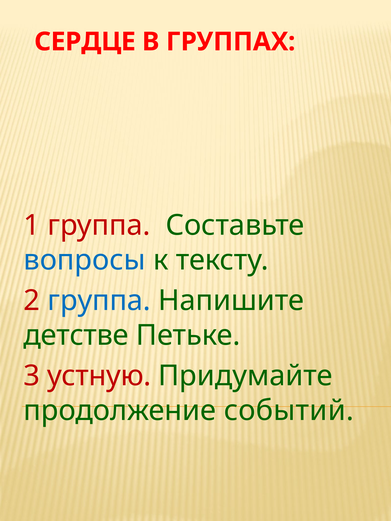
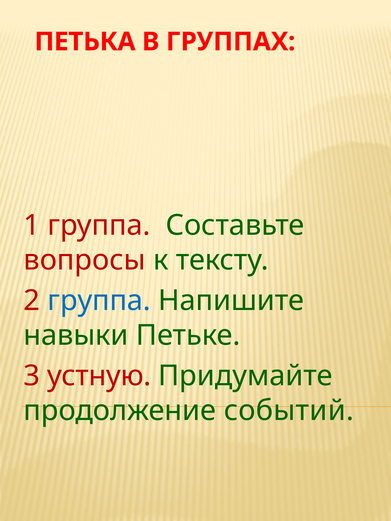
СЕРДЦЕ: СЕРДЦЕ -> ПЕТЬКА
вопросы colour: blue -> red
детстве: детстве -> навыки
